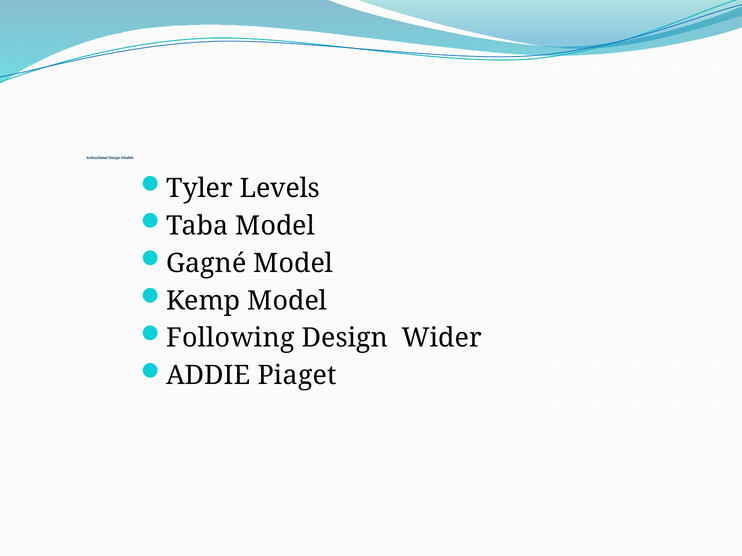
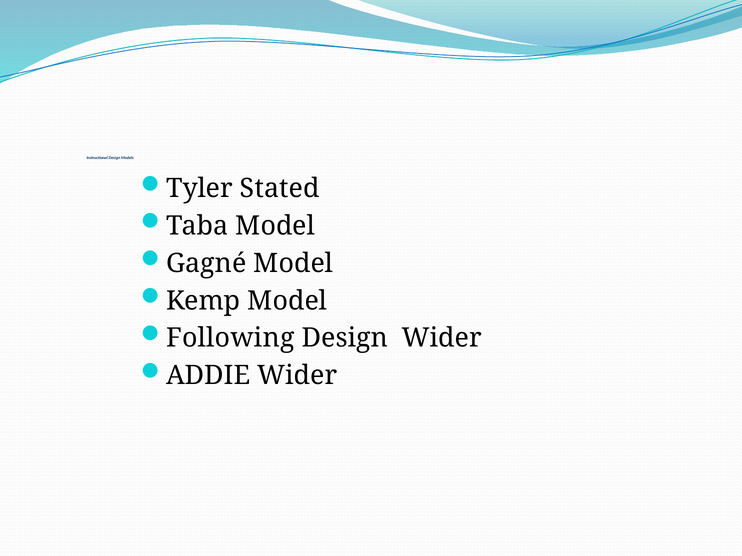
Levels: Levels -> Stated
ADDIE Piaget: Piaget -> Wider
